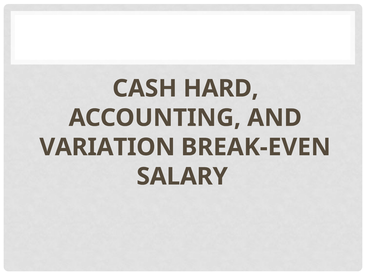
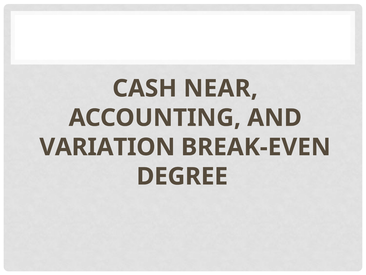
HARD: HARD -> NEAR
SALARY: SALARY -> DEGREE
